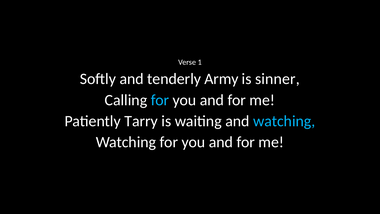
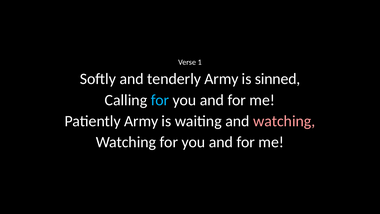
sinner: sinner -> sinned
Patiently Tarry: Tarry -> Army
watching at (284, 121) colour: light blue -> pink
